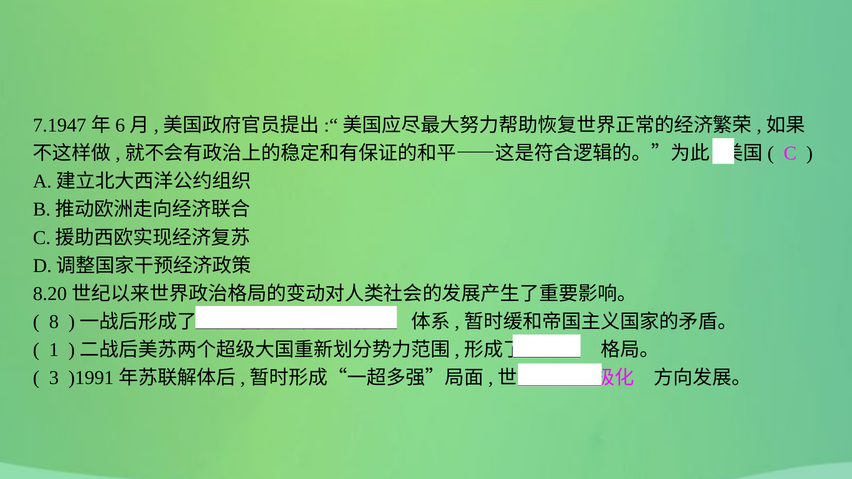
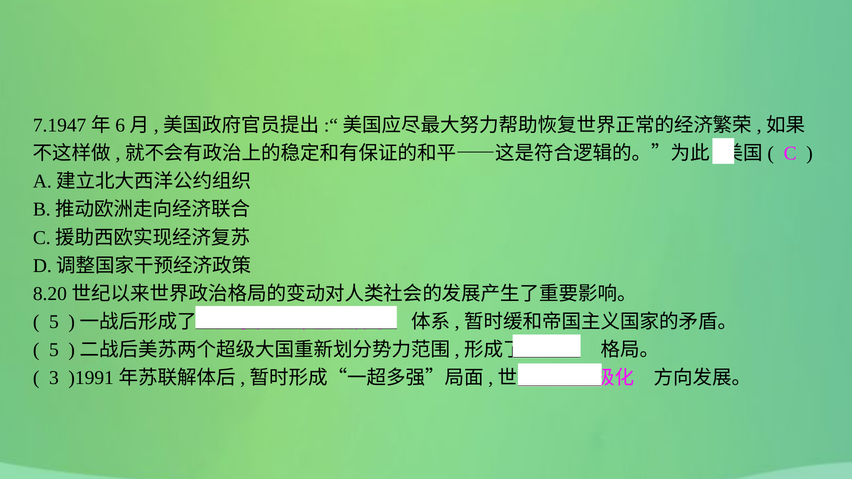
8 at (54, 322): 8 -> 5
1 at (54, 350): 1 -> 5
